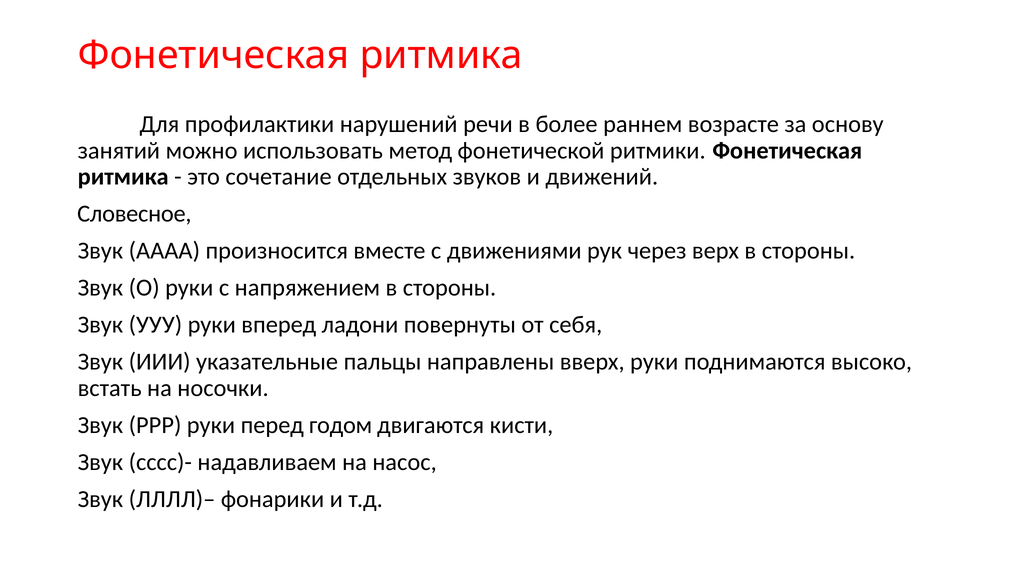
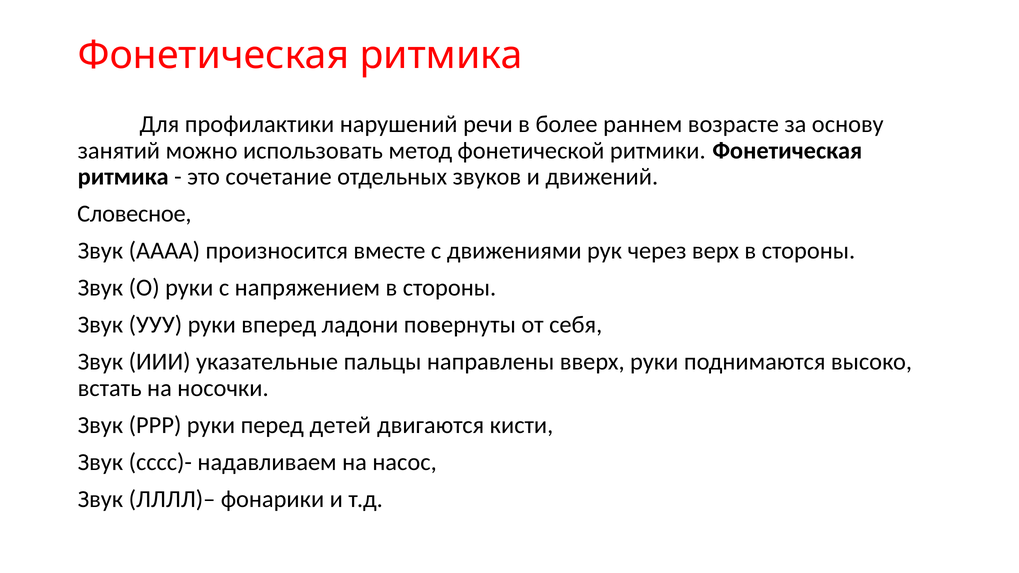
годом: годом -> детей
